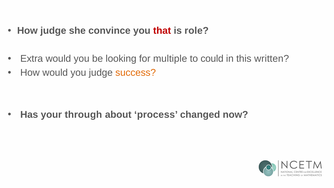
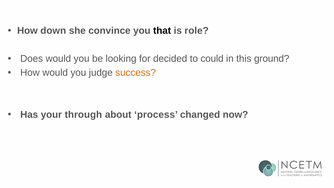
How judge: judge -> down
that colour: red -> black
Extra: Extra -> Does
multiple: multiple -> decided
written: written -> ground
